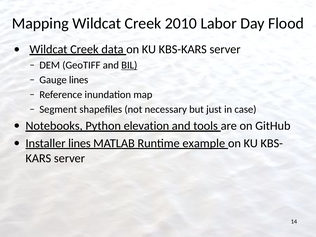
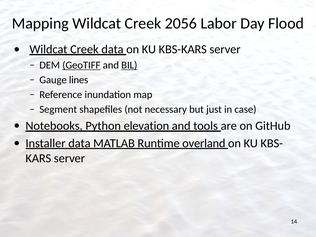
2010: 2010 -> 2056
GeoTIFF underline: none -> present
Installer lines: lines -> data
example: example -> overland
